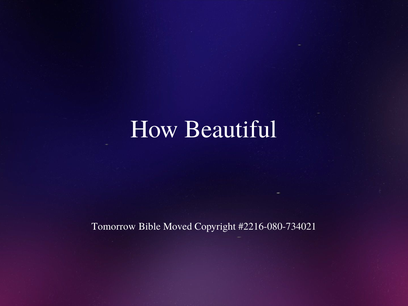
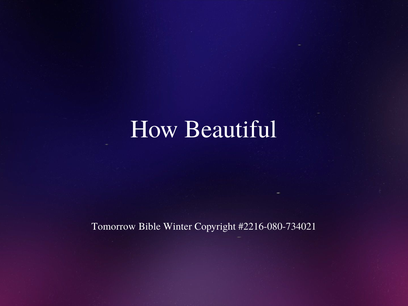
Moved: Moved -> Winter
